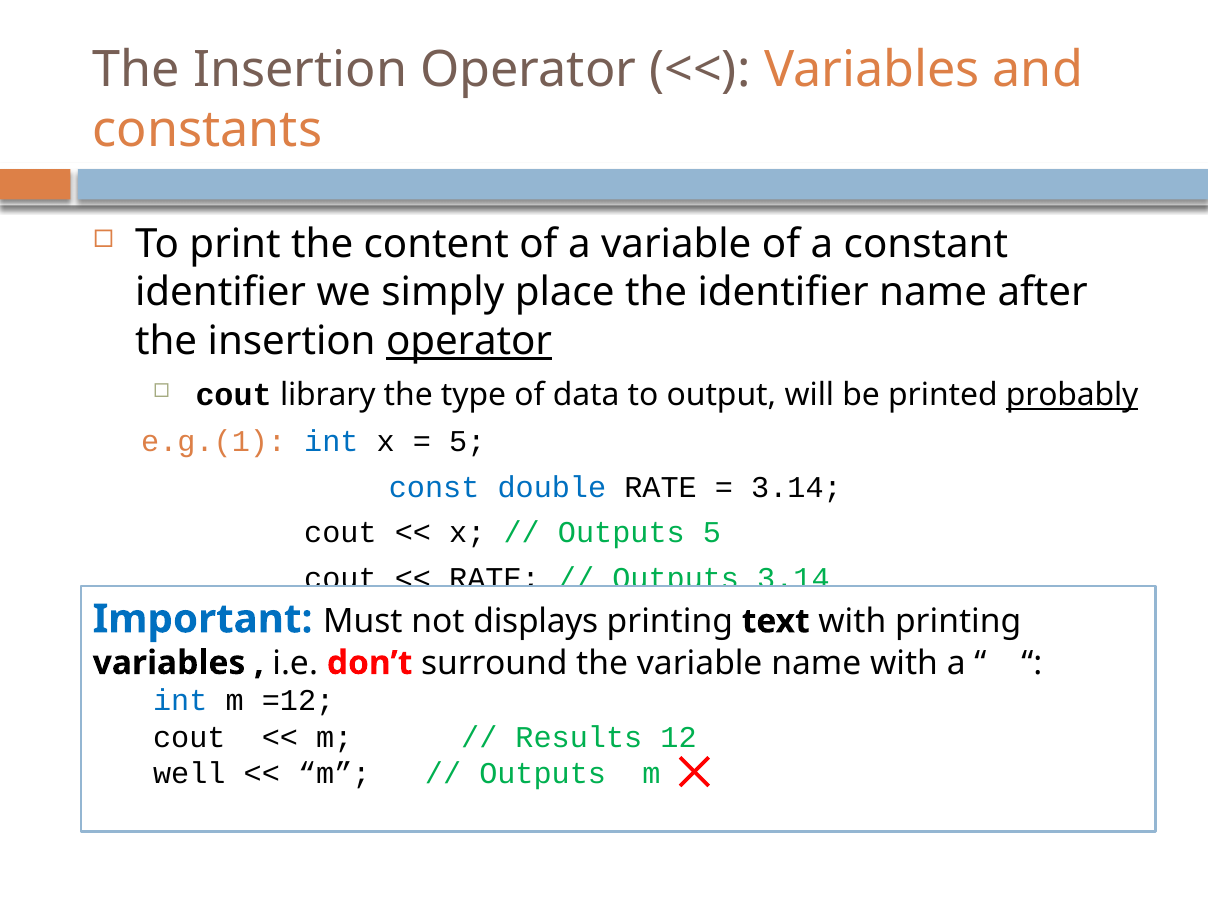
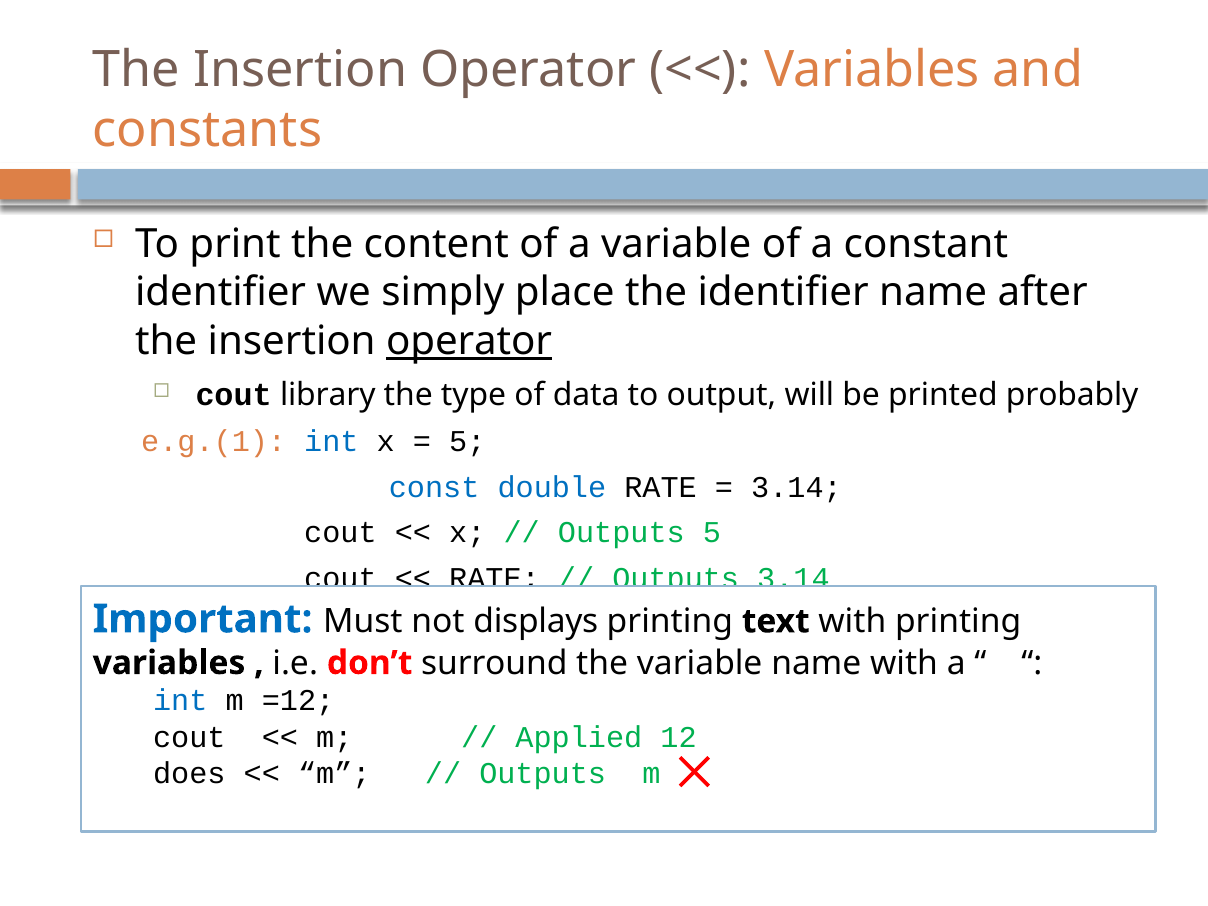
probably underline: present -> none
Results: Results -> Applied
well: well -> does
